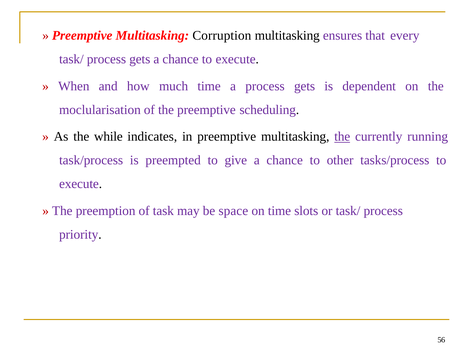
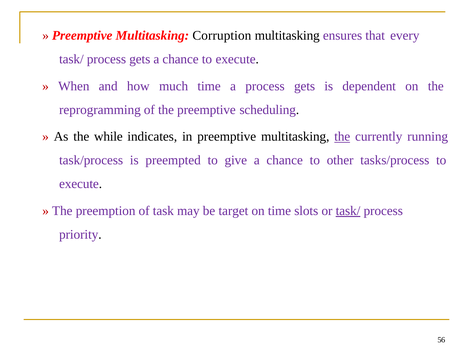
moclularisation: moclularisation -> reprogramming
space: space -> target
task/ at (348, 211) underline: none -> present
